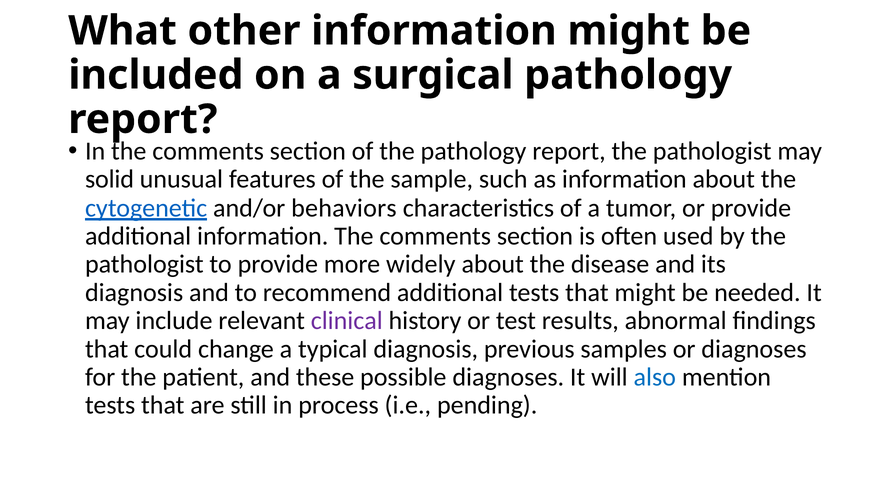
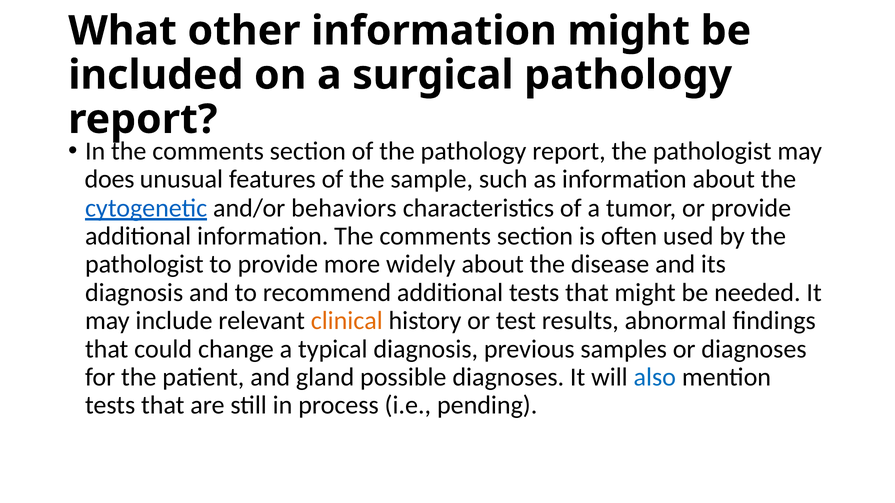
solid: solid -> does
clinical colour: purple -> orange
these: these -> gland
